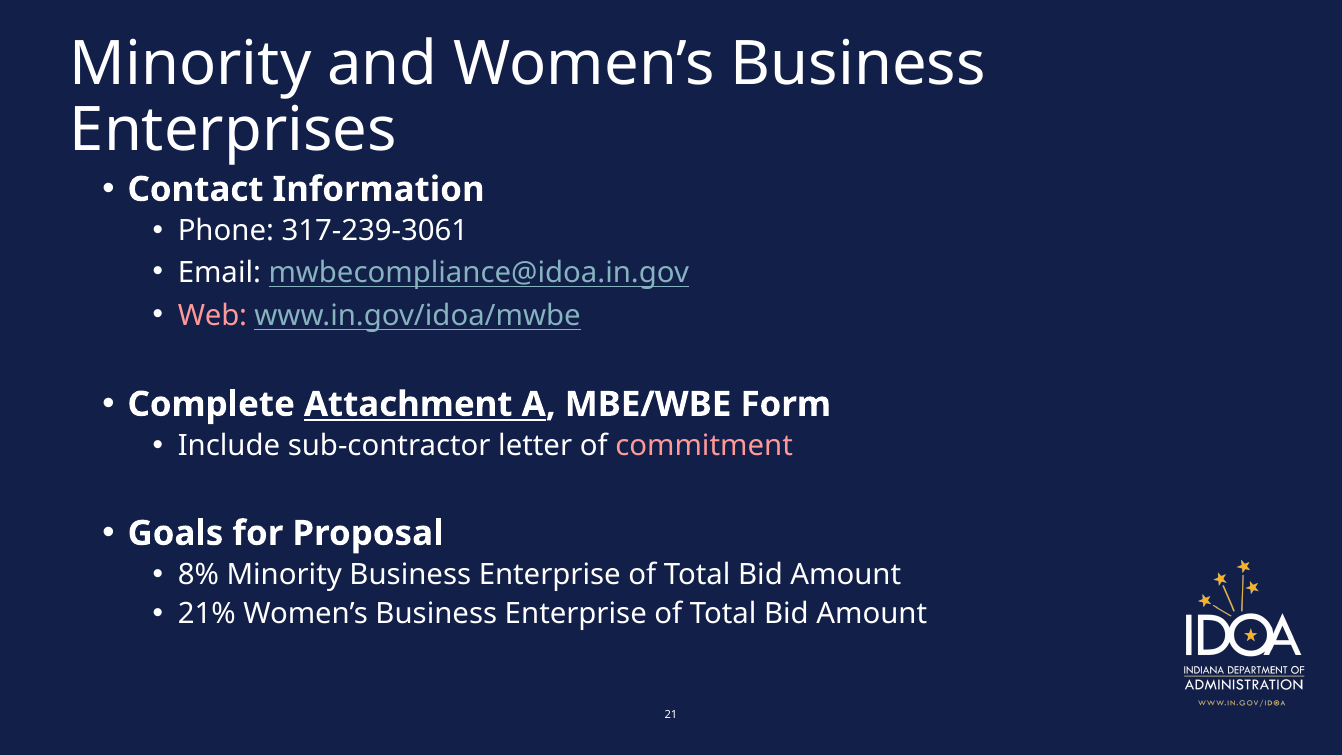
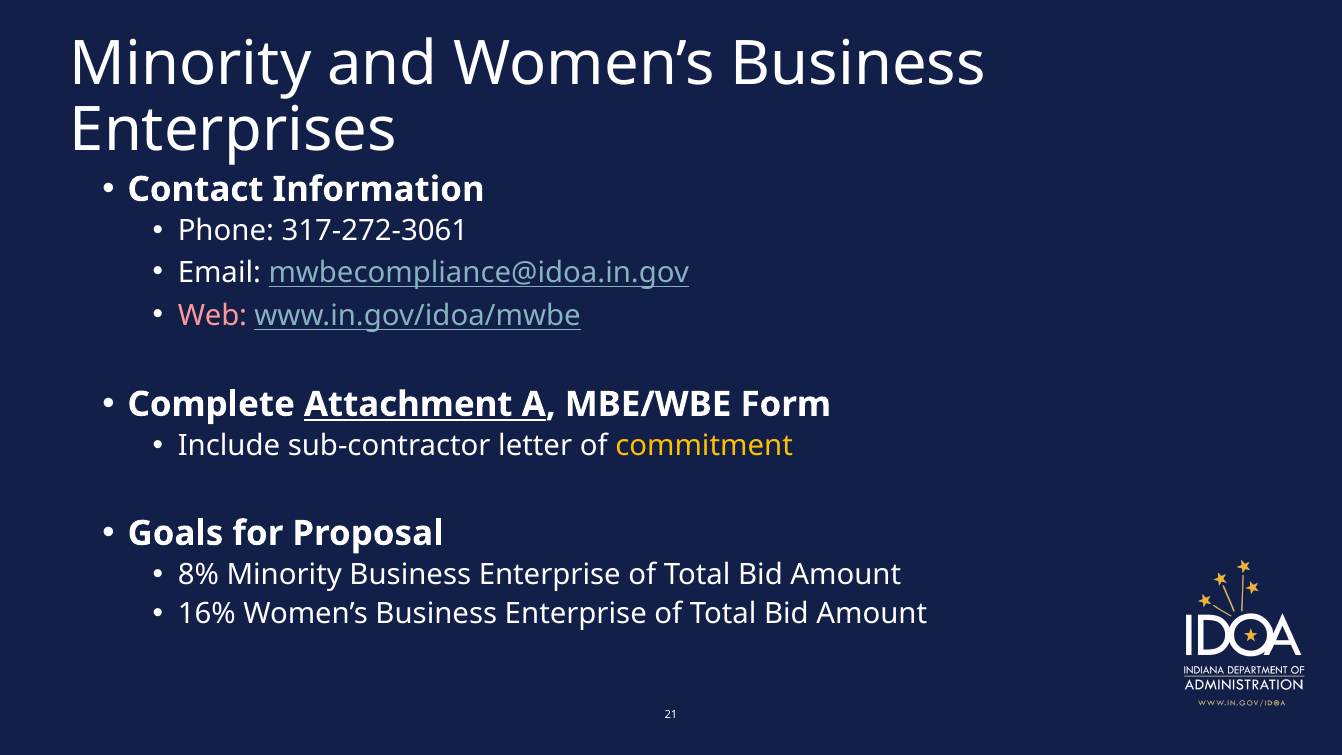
317-239-3061: 317-239-3061 -> 317-272-3061
commitment colour: pink -> yellow
21%: 21% -> 16%
